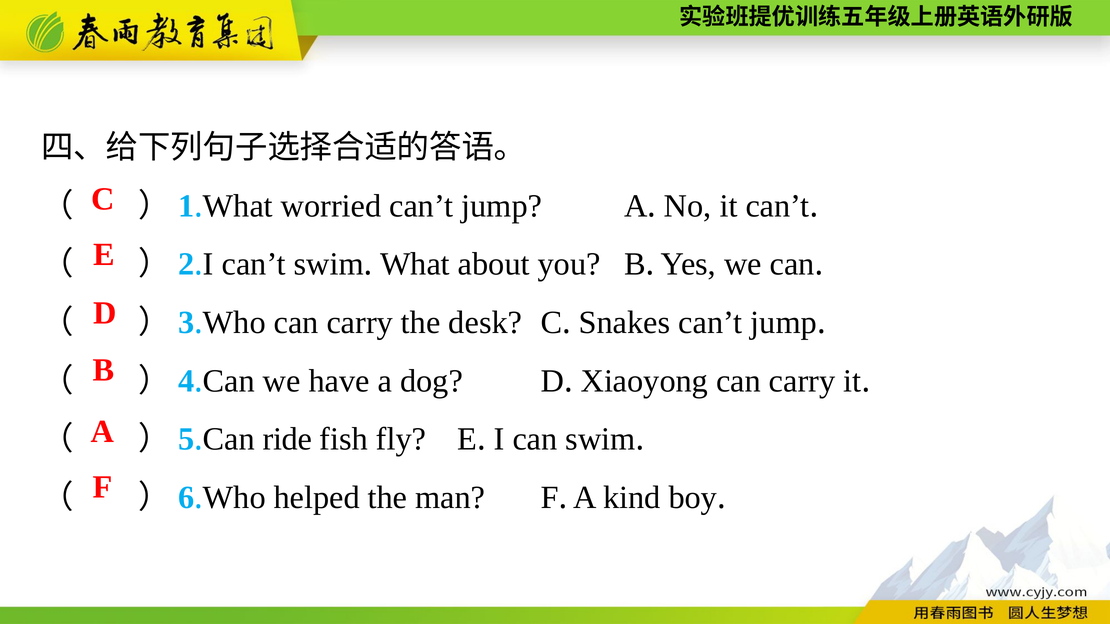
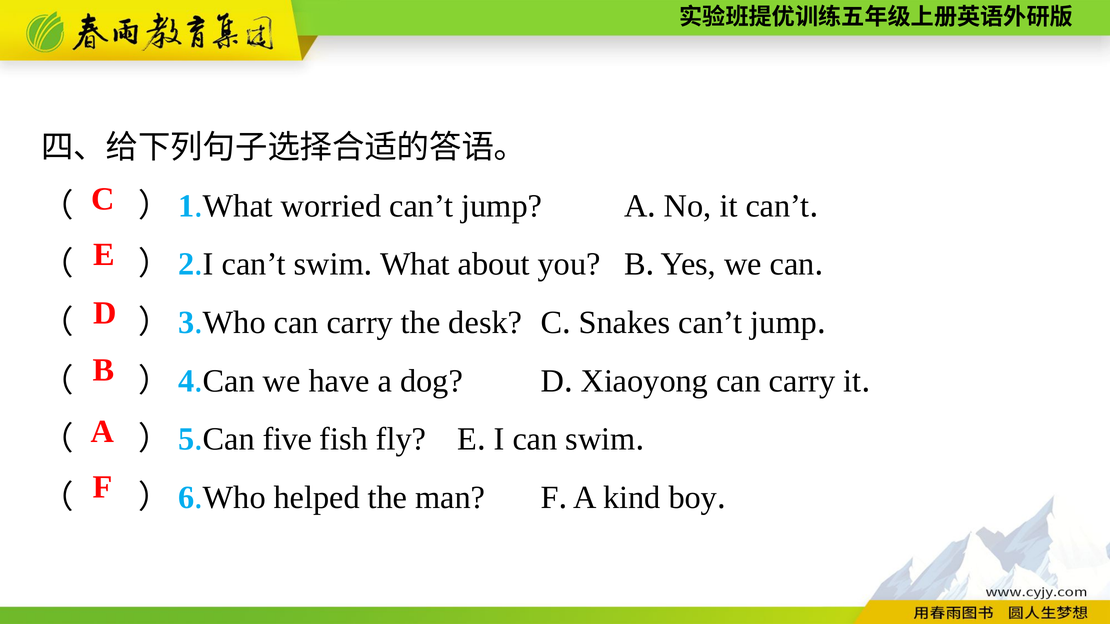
ride: ride -> five
